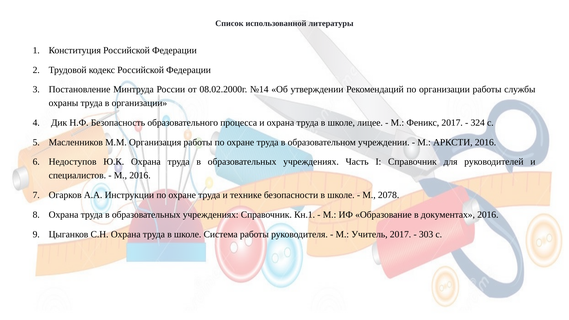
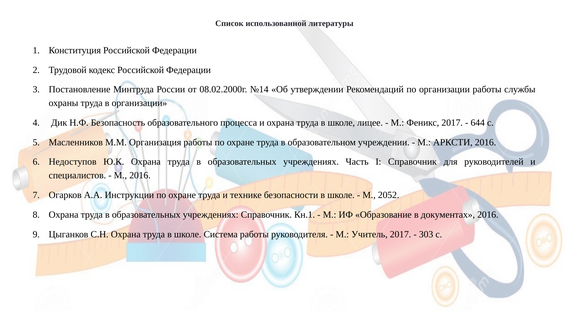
324: 324 -> 644
2078: 2078 -> 2052
